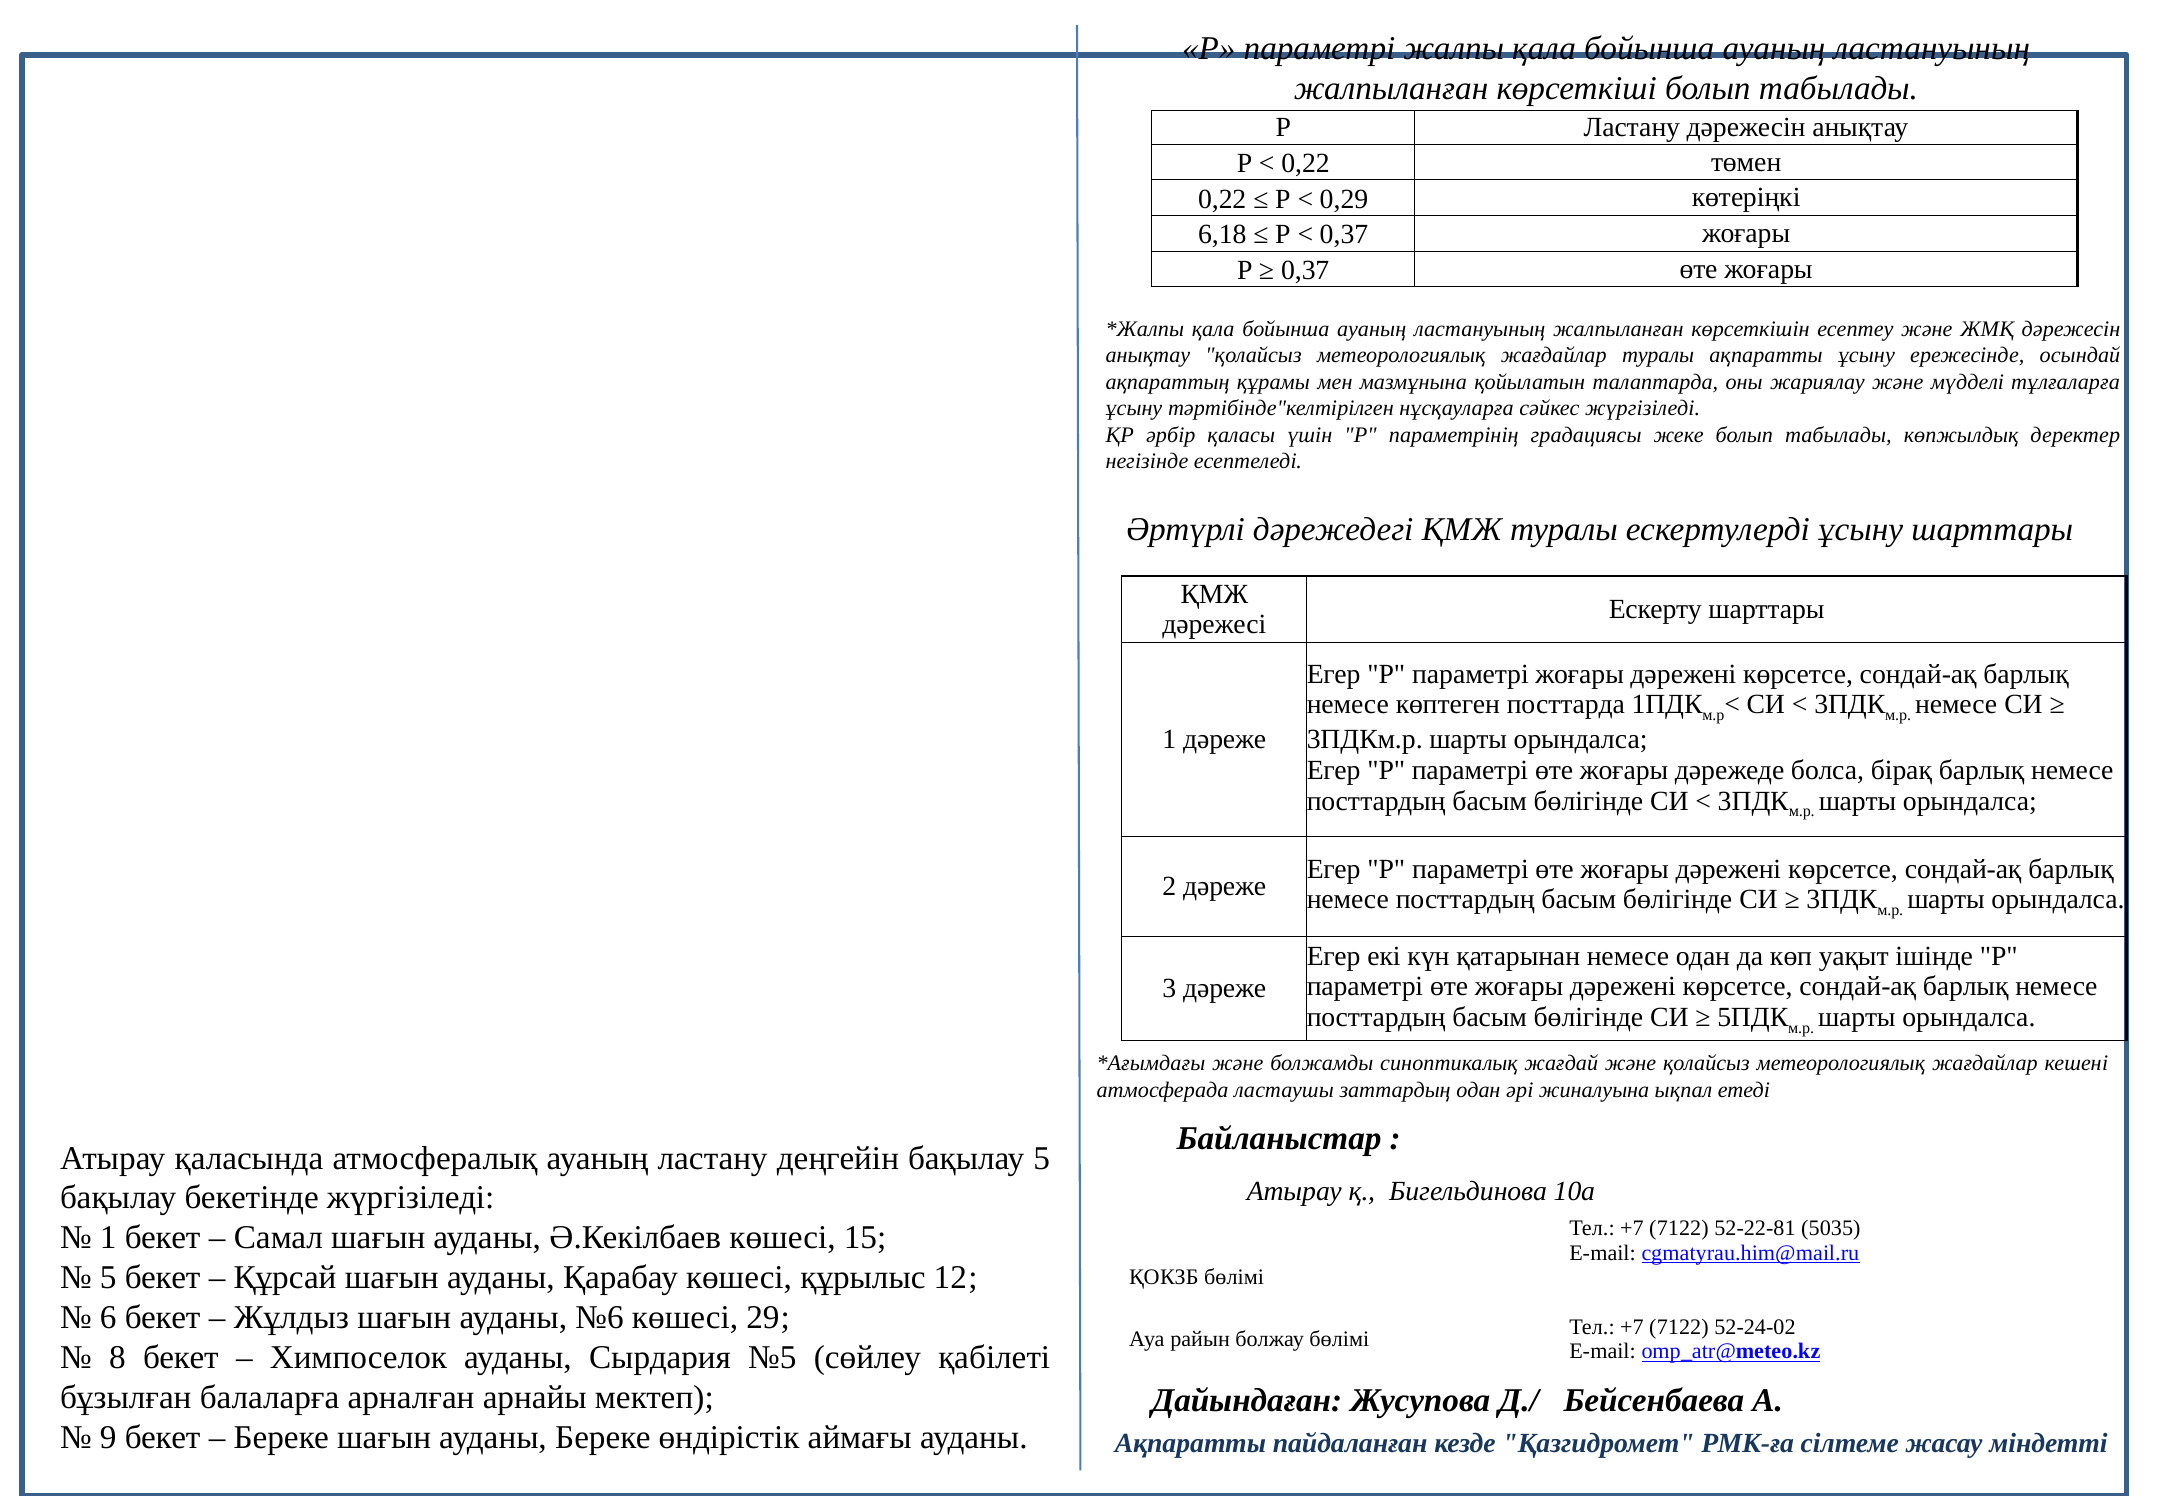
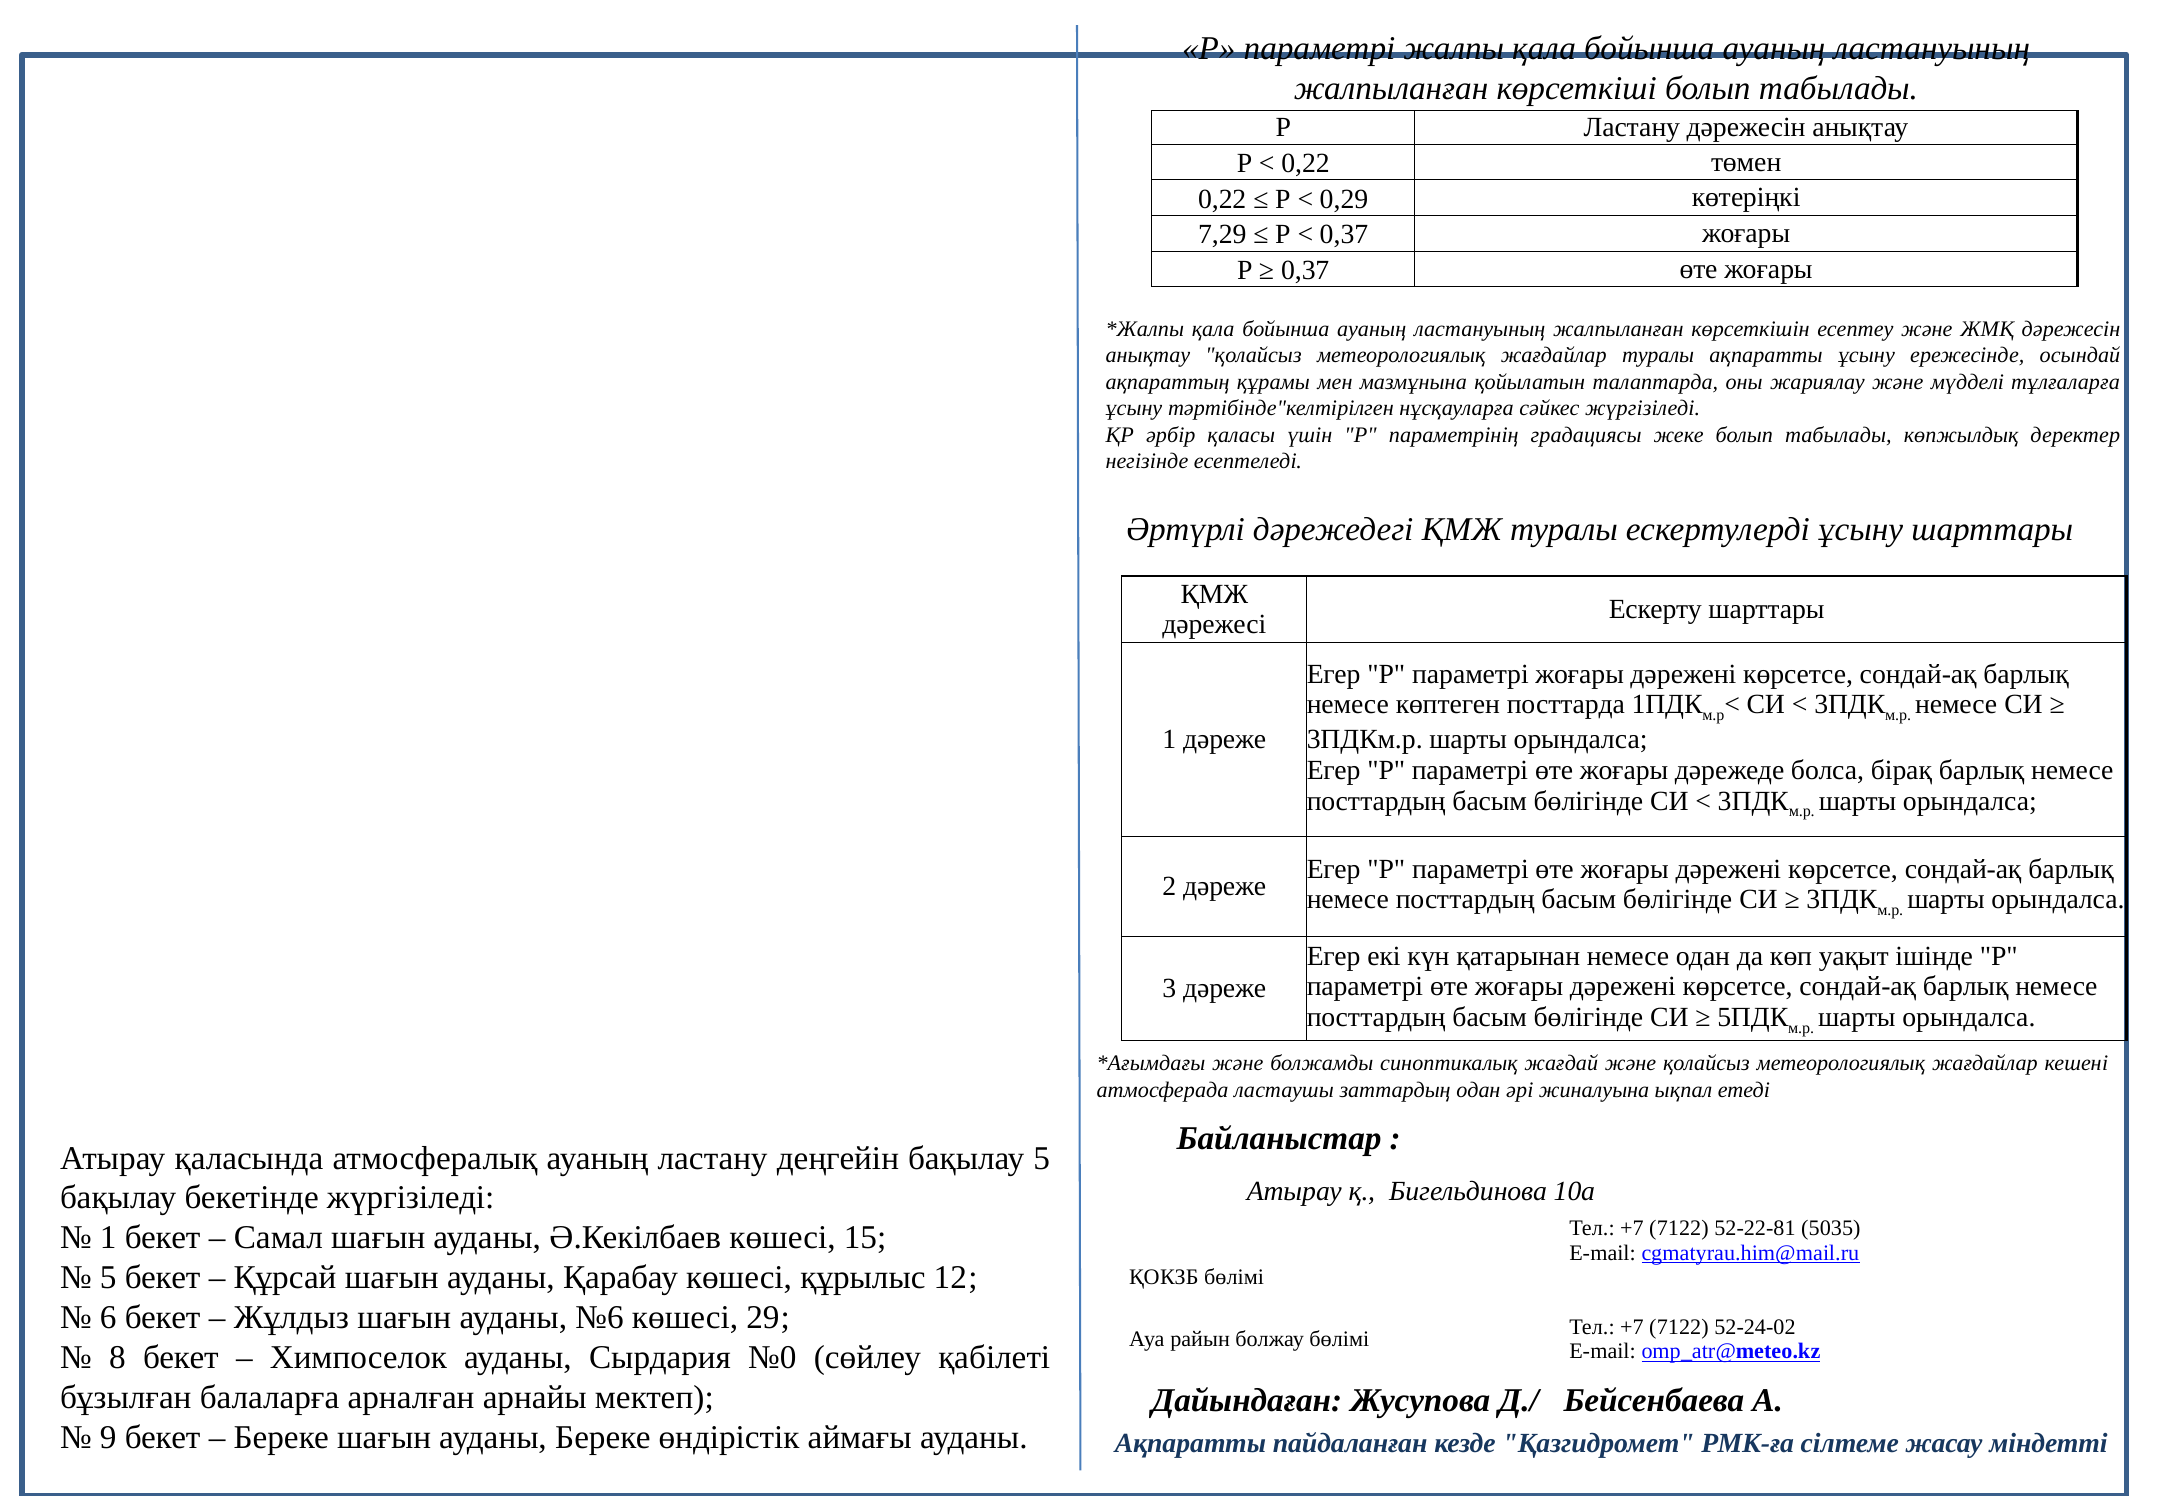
6,18: 6,18 -> 7,29
№5: №5 -> №0
